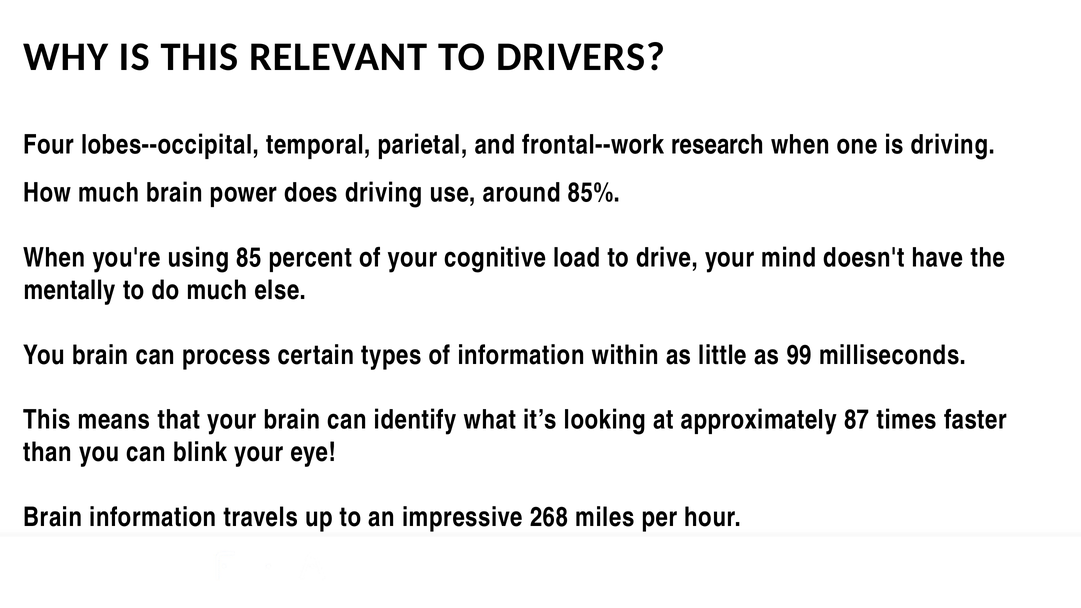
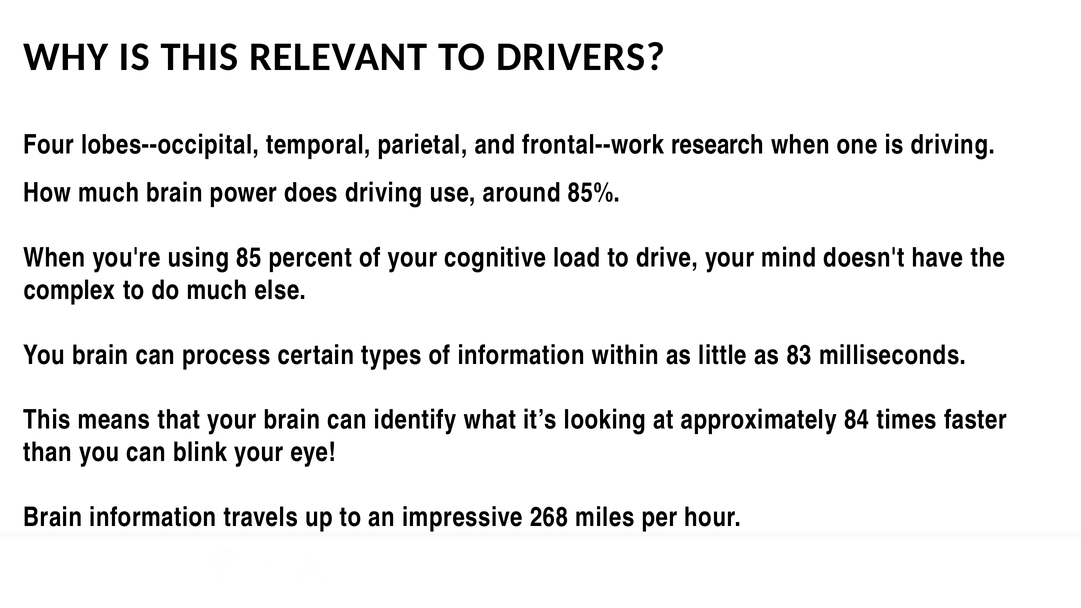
mentally: mentally -> complex
99: 99 -> 83
87: 87 -> 84
